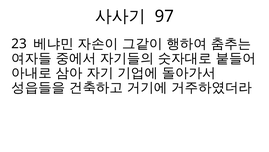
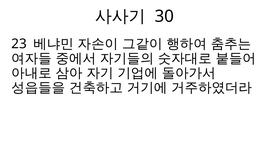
97: 97 -> 30
